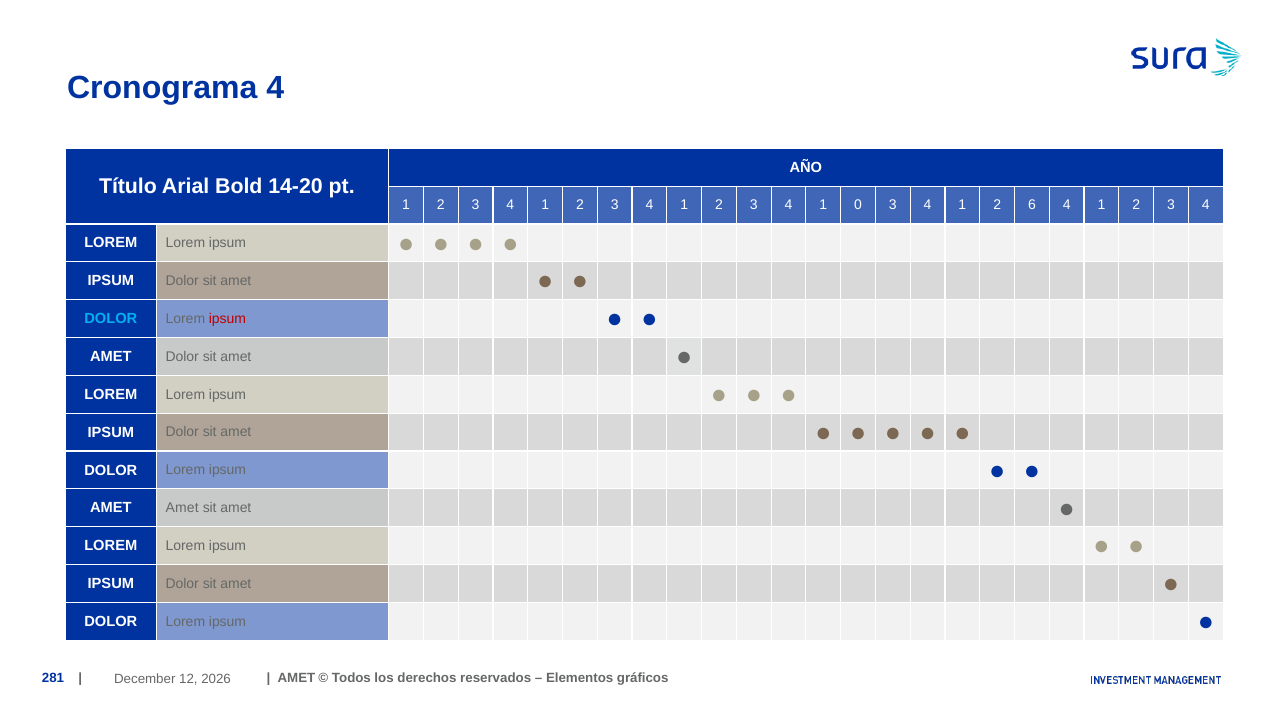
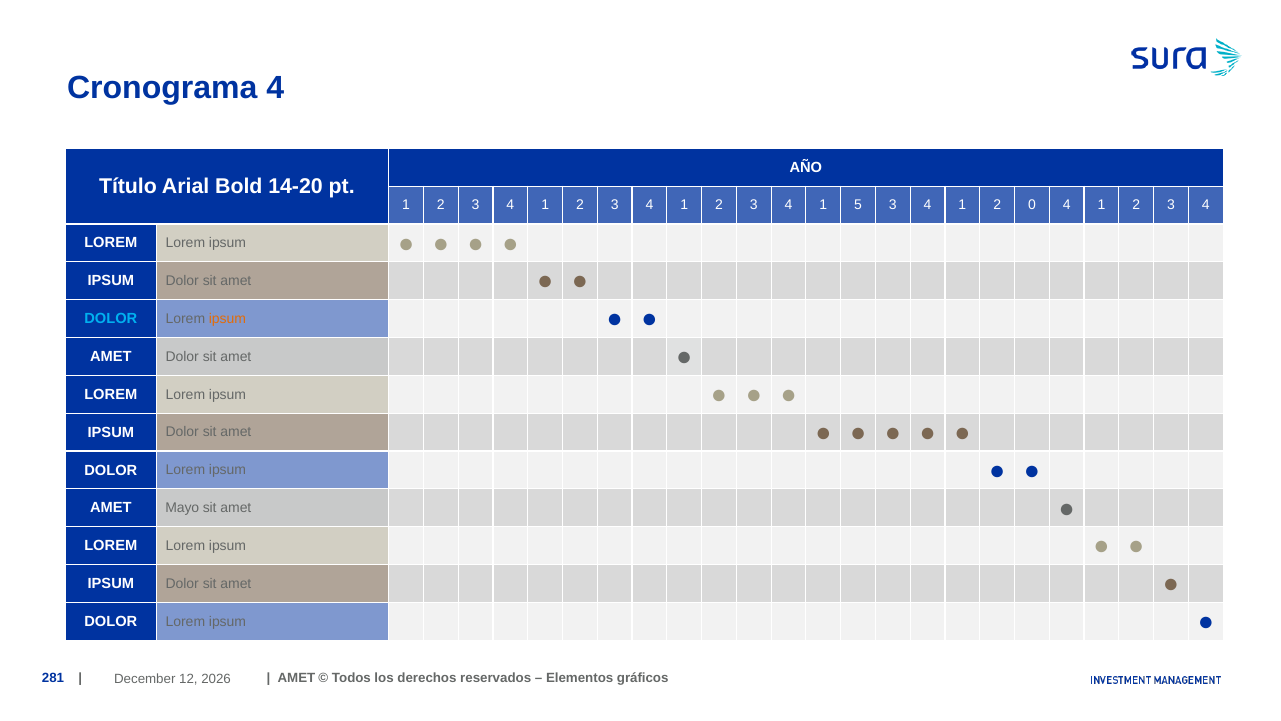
0: 0 -> 5
6: 6 -> 0
ipsum at (227, 319) colour: red -> orange
AMET Amet: Amet -> Mayo
